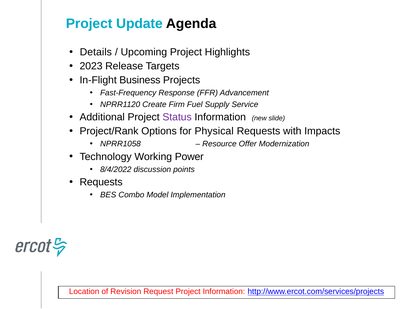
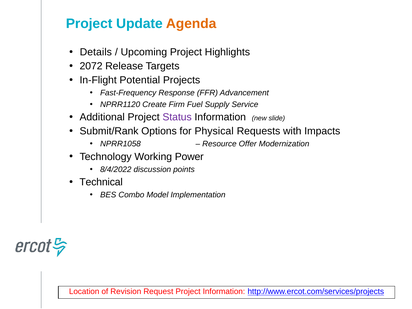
Agenda colour: black -> orange
2023: 2023 -> 2072
Business: Business -> Potential
Project/Rank: Project/Rank -> Submit/Rank
Requests at (101, 182): Requests -> Technical
